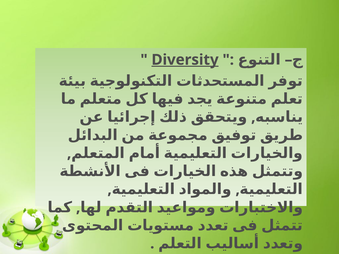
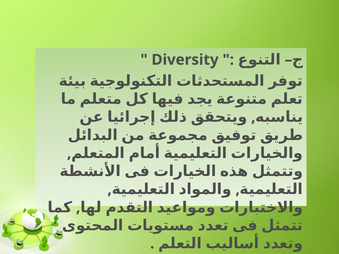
Diversity underline: present -> none
